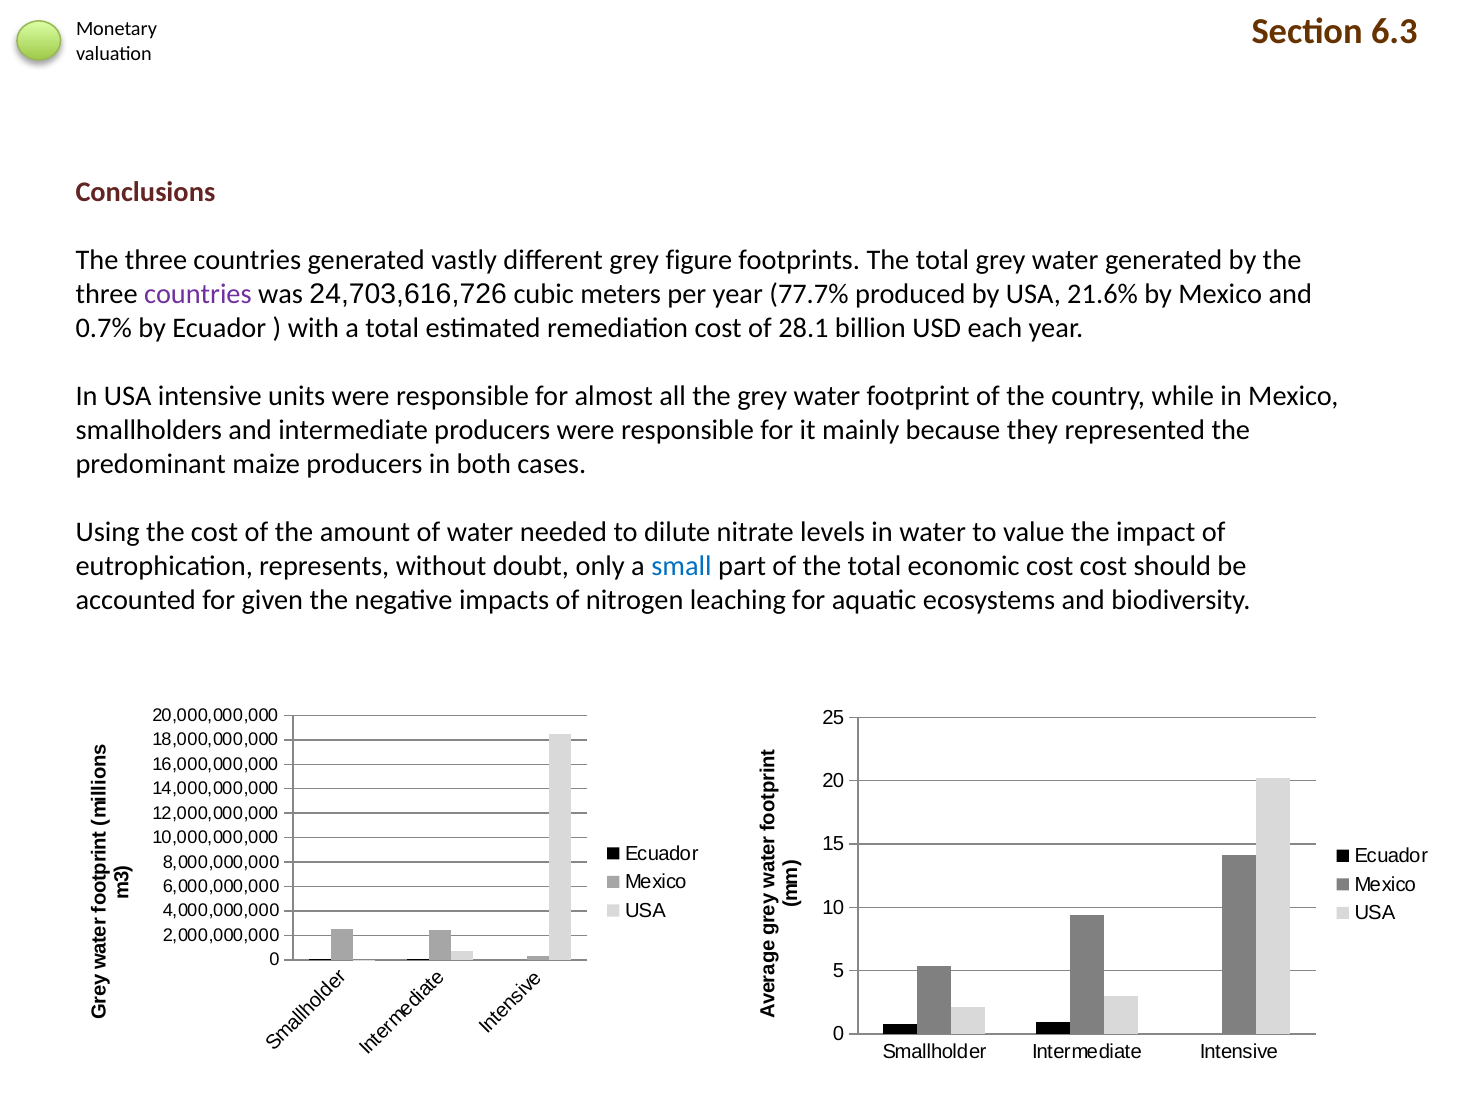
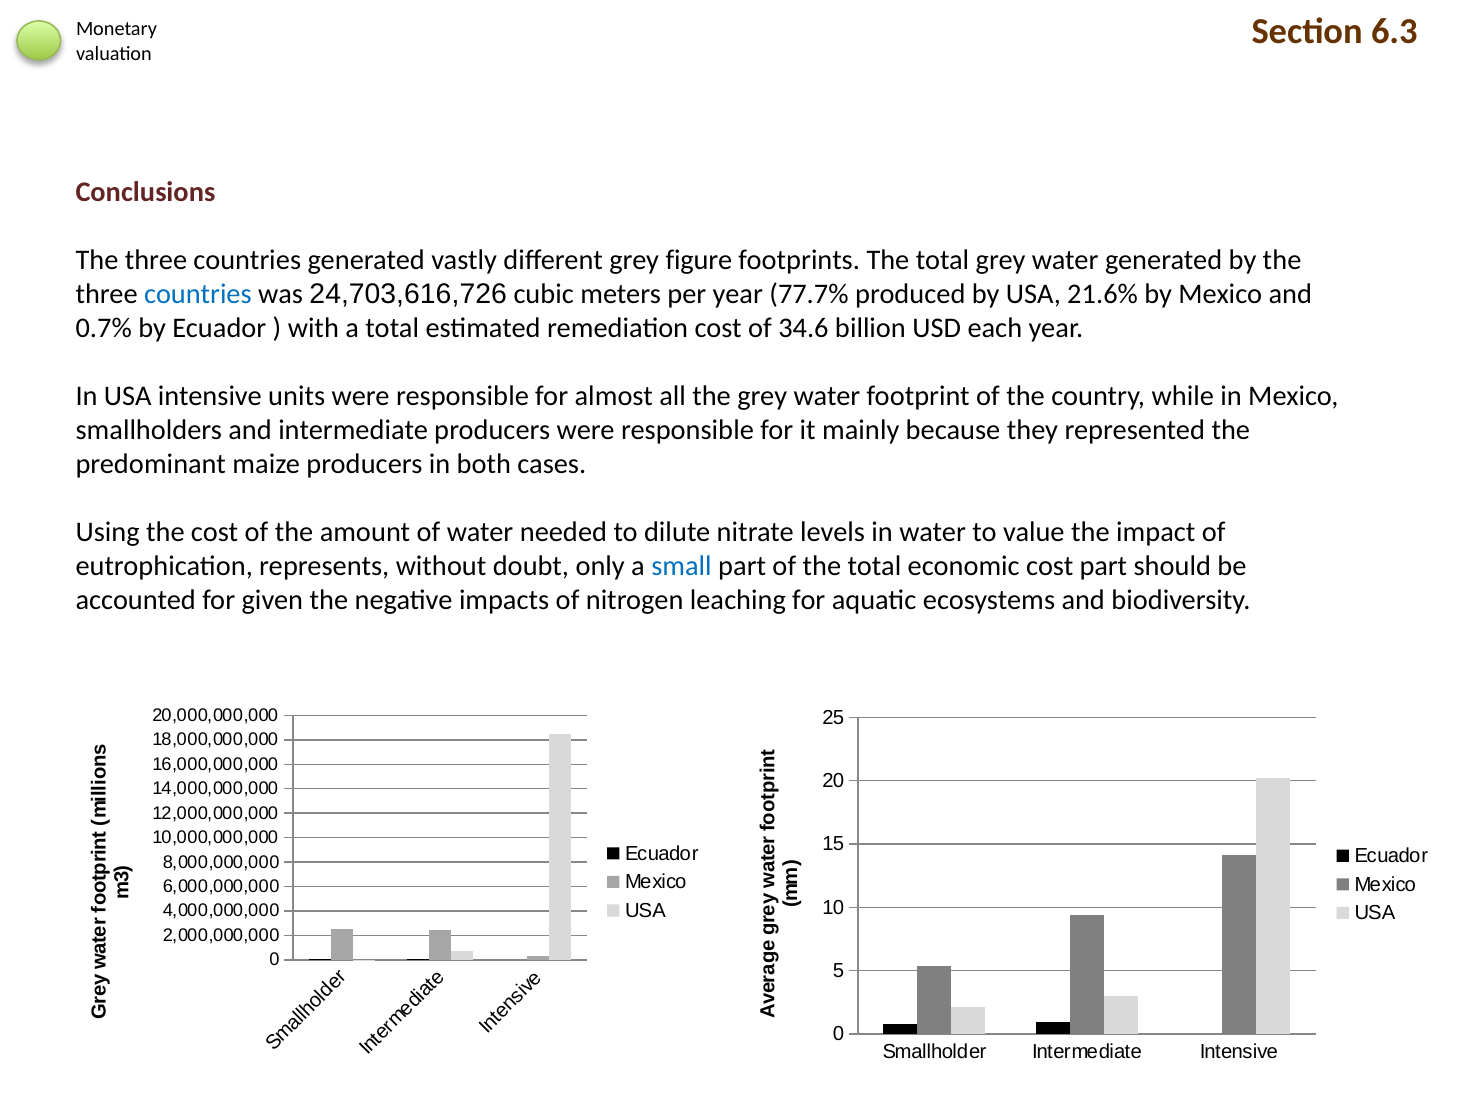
countries at (198, 294) colour: purple -> blue
28.1: 28.1 -> 34.6
cost cost: cost -> part
